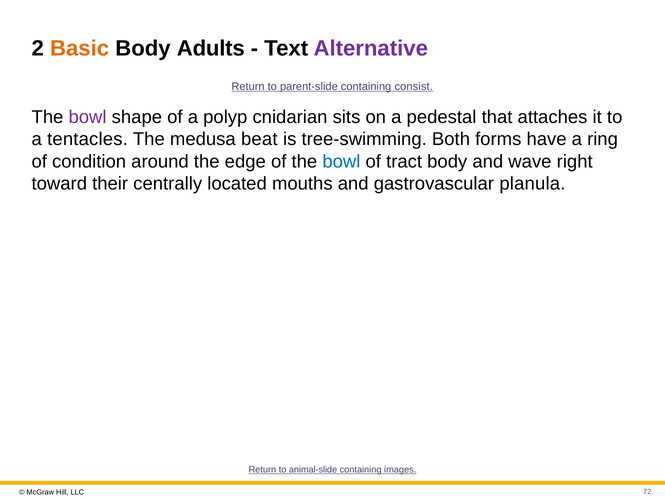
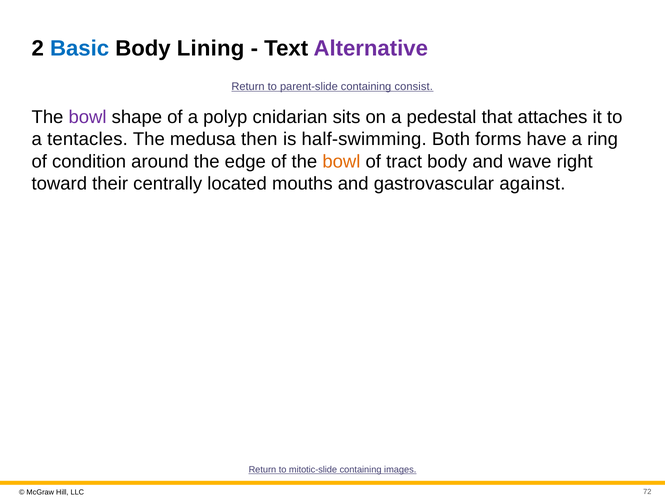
Basic colour: orange -> blue
Adults: Adults -> Lining
beat: beat -> then
tree-swimming: tree-swimming -> half-swimming
bowl at (341, 162) colour: blue -> orange
planula: planula -> against
animal-slide: animal-slide -> mitotic-slide
